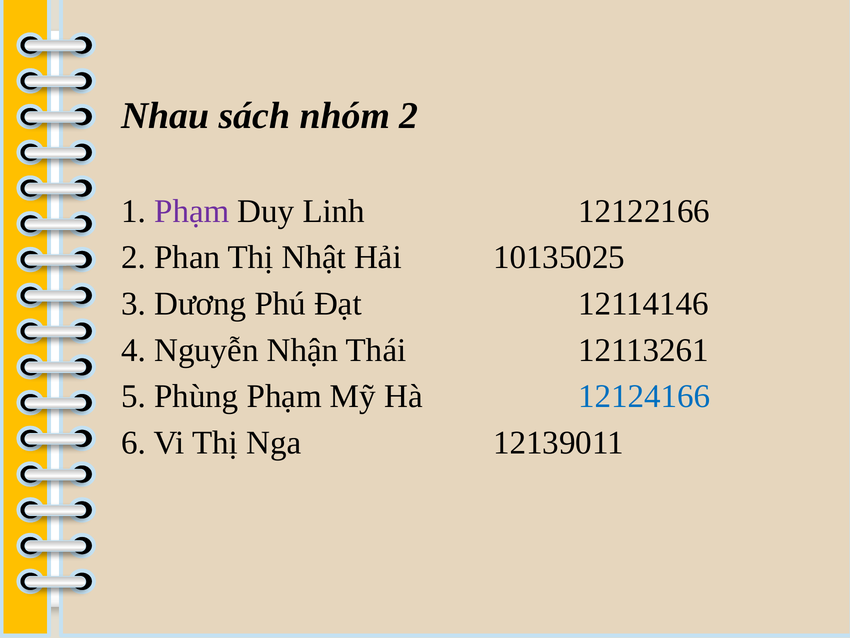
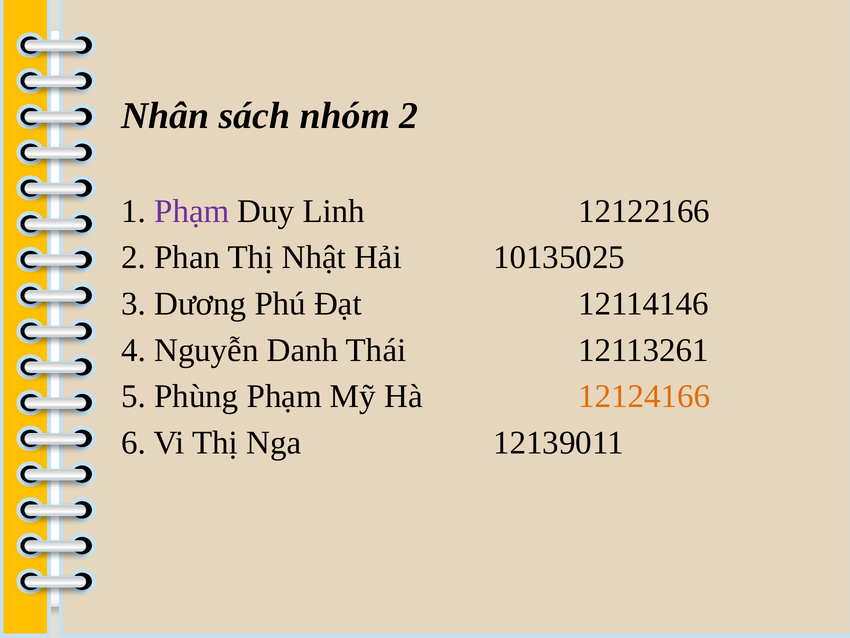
Nhau: Nhau -> Nhân
Nhận: Nhận -> Danh
12124166 colour: blue -> orange
